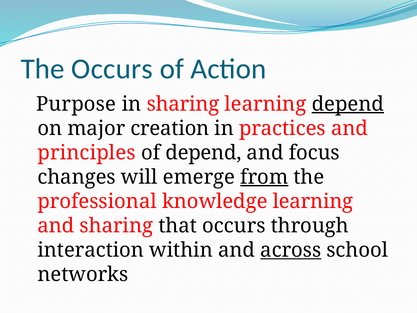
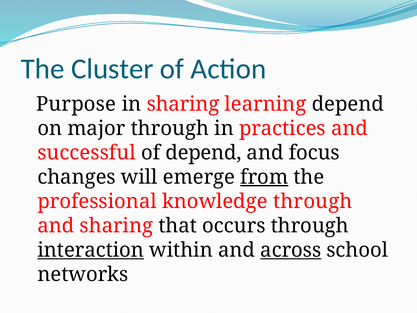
The Occurs: Occurs -> Cluster
depend at (348, 104) underline: present -> none
major creation: creation -> through
principles: principles -> successful
knowledge learning: learning -> through
interaction underline: none -> present
